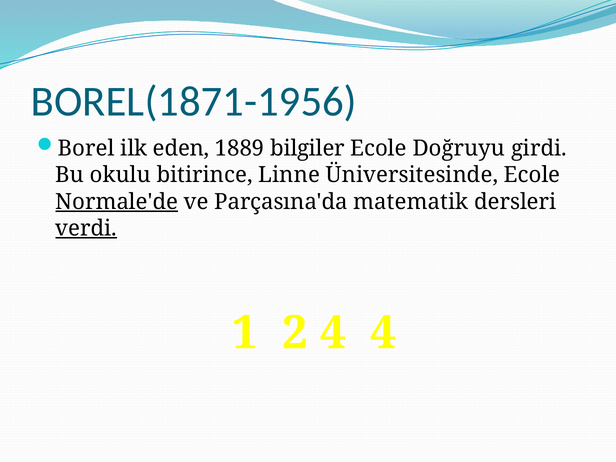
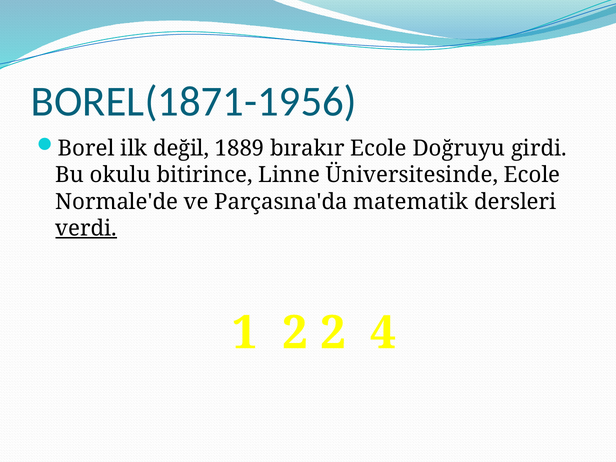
eden: eden -> değil
bilgiler: bilgiler -> bırakır
Normale'de underline: present -> none
2 4: 4 -> 2
